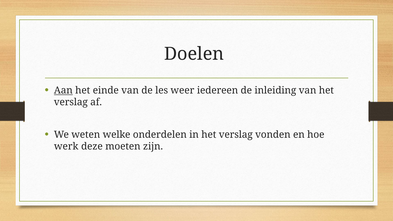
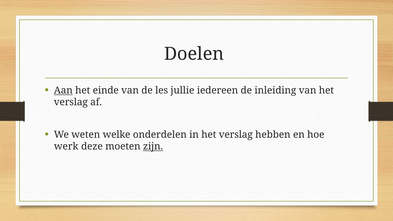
weer: weer -> jullie
vonden: vonden -> hebben
zijn underline: none -> present
